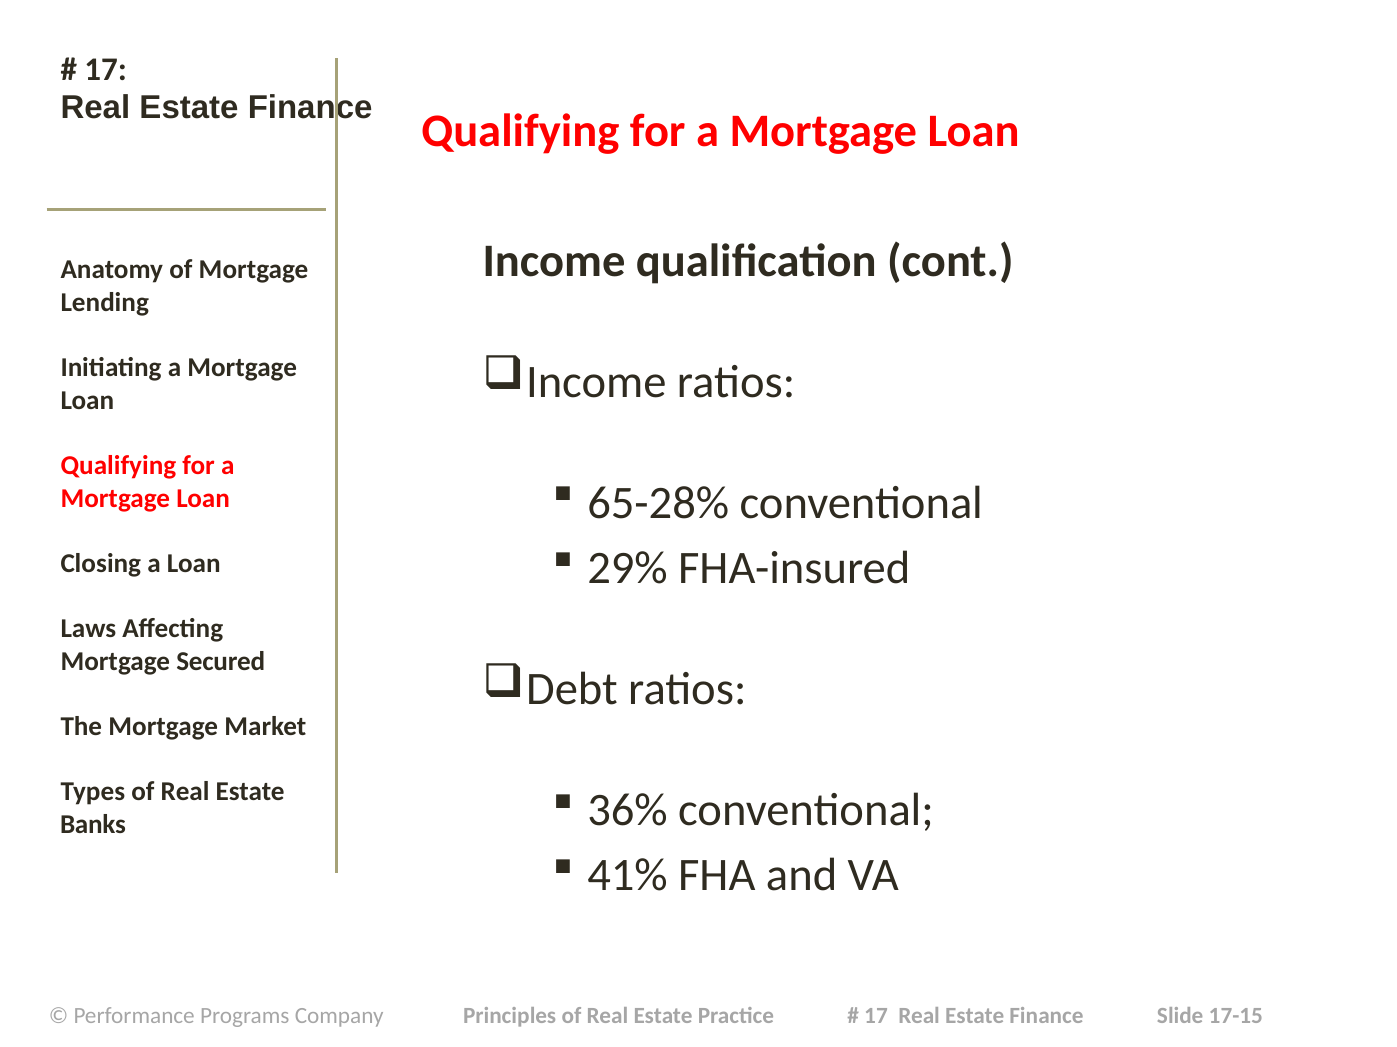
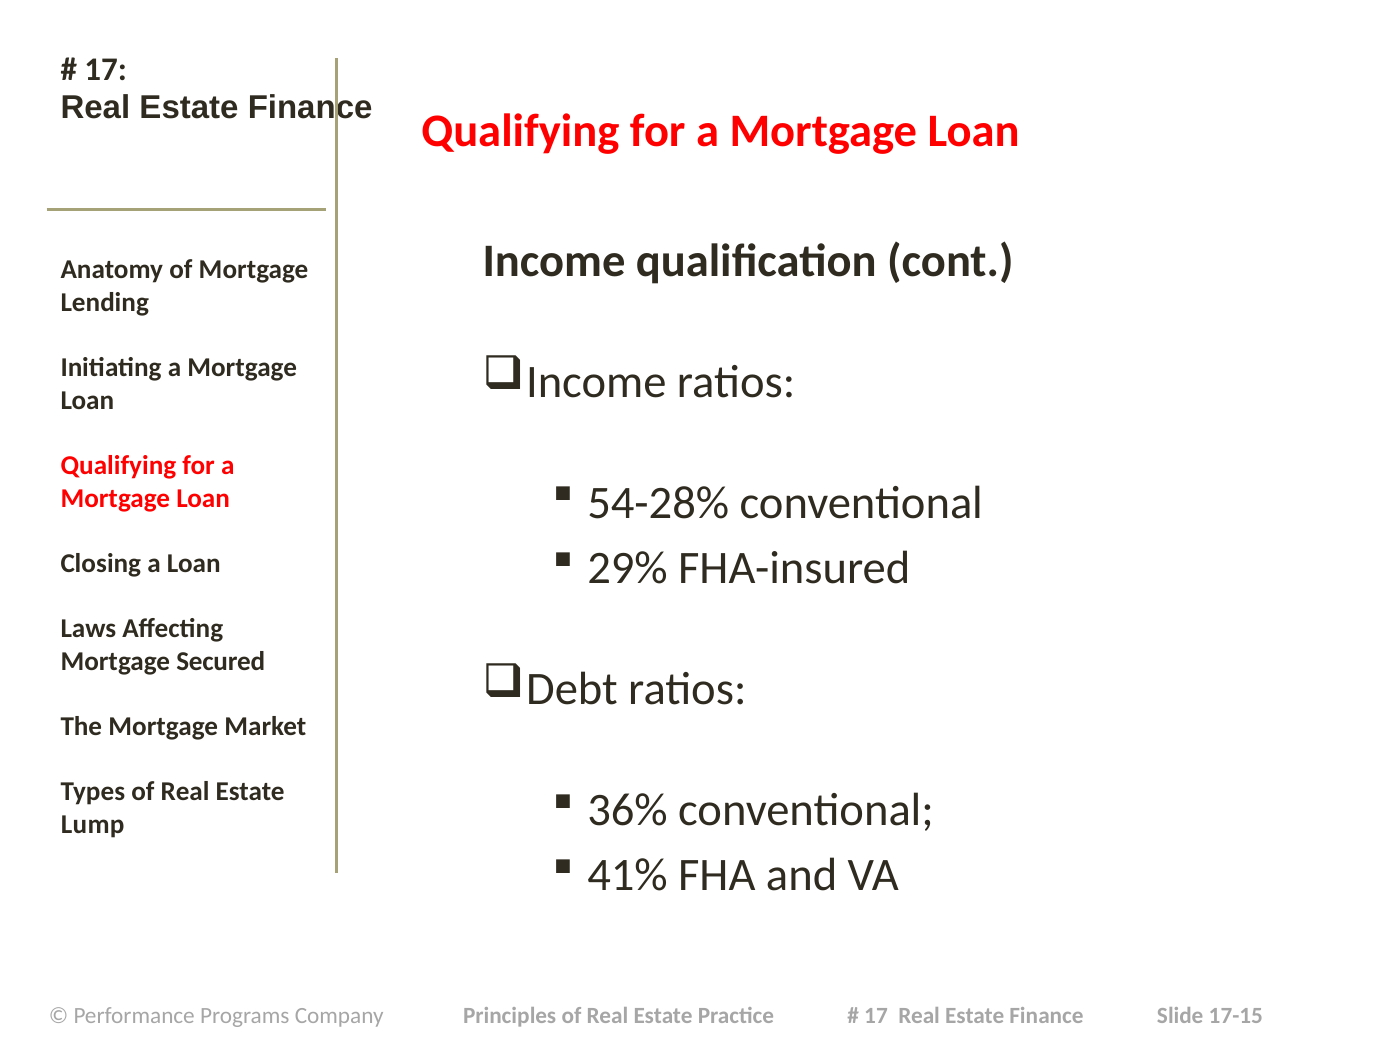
65-28%: 65-28% -> 54-28%
Banks: Banks -> Lump
